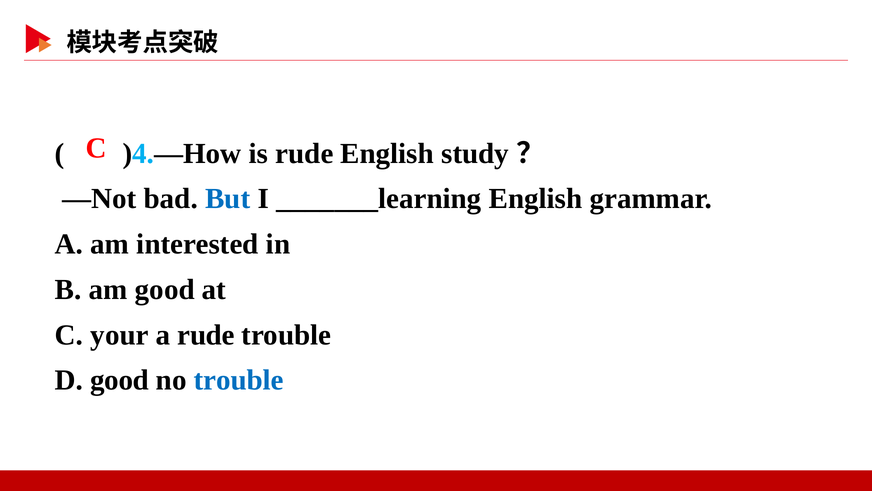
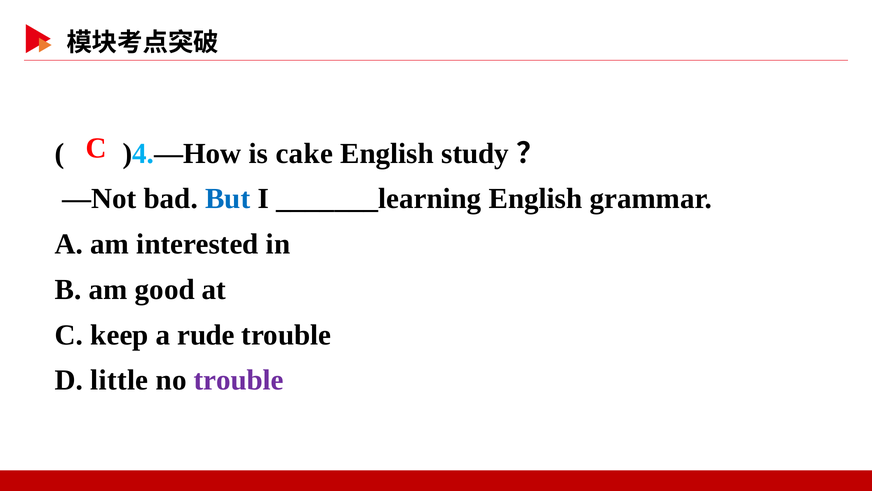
is rude: rude -> cake
your: your -> keep
D good: good -> little
trouble at (239, 380) colour: blue -> purple
